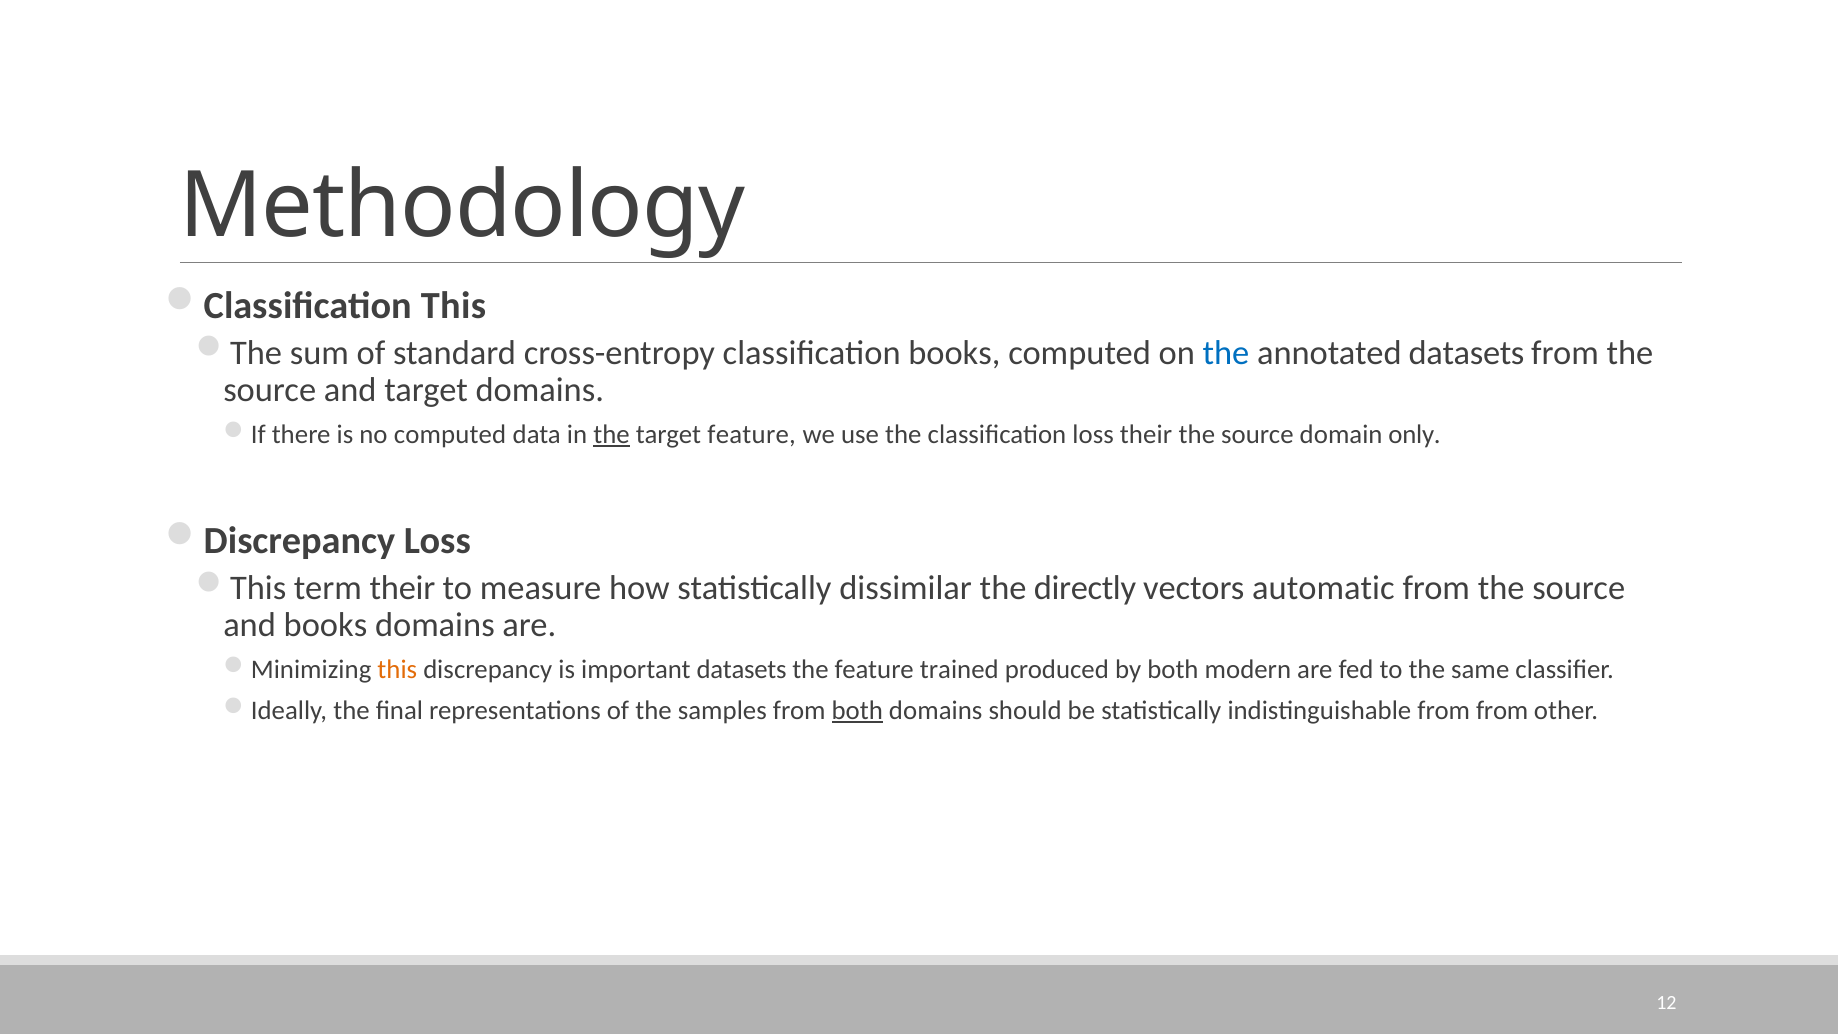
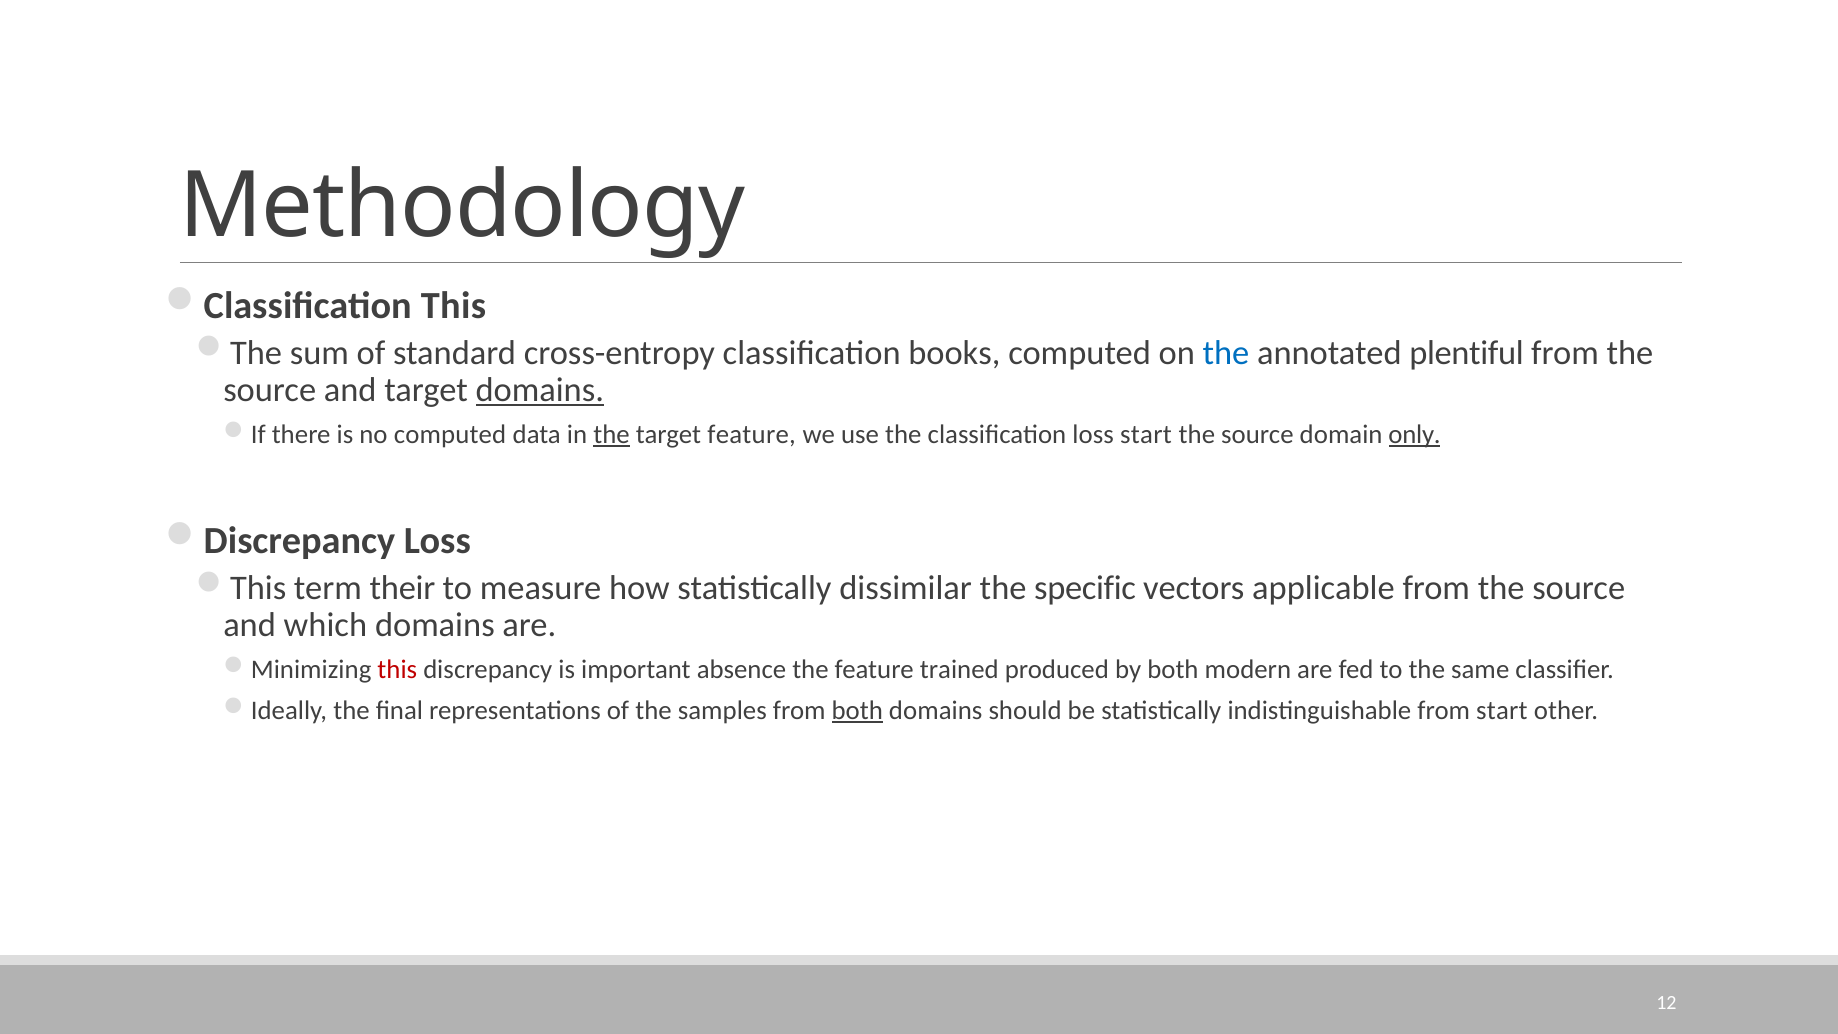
annotated datasets: datasets -> plentiful
domains at (540, 390) underline: none -> present
loss their: their -> start
only underline: none -> present
directly: directly -> specific
automatic: automatic -> applicable
and books: books -> which
this at (397, 670) colour: orange -> red
important datasets: datasets -> absence
from from: from -> start
